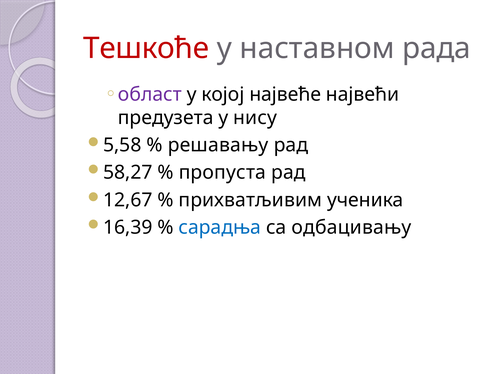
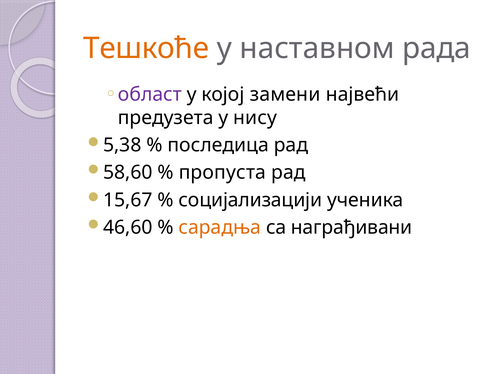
Тешкоће colour: red -> orange
највеће: највеће -> замени
5,58: 5,58 -> 5,38
решавању: решавању -> последица
58,27: 58,27 -> 58,60
12,67: 12,67 -> 15,67
прихватљивим: прихватљивим -> социјализацији
16,39: 16,39 -> 46,60
сарадња colour: blue -> orange
одбацивању: одбацивању -> награђивани
